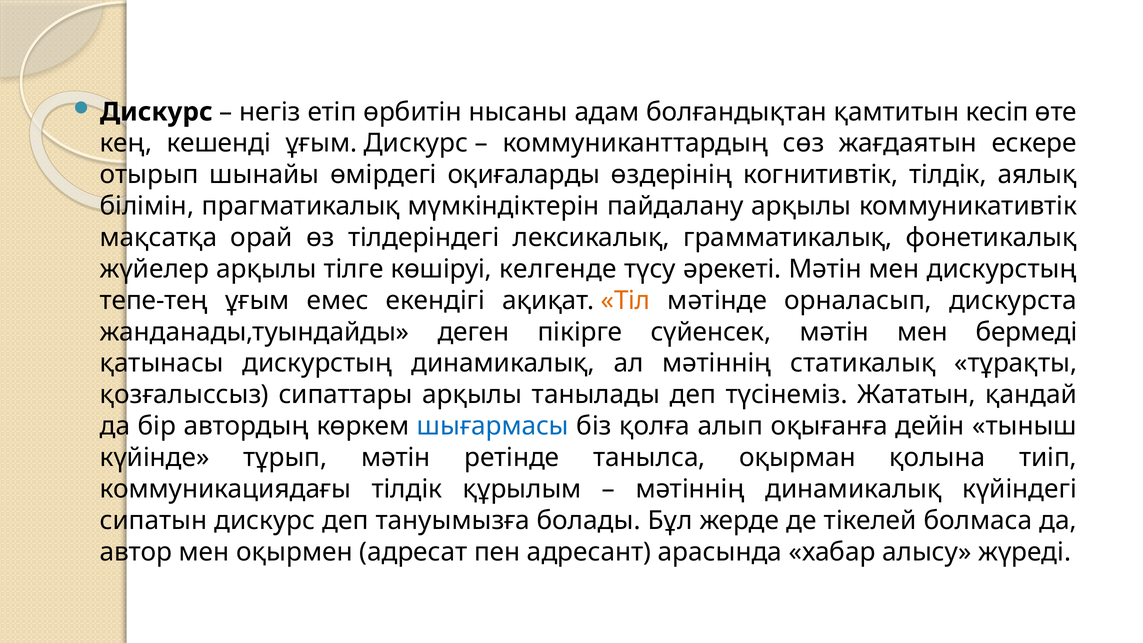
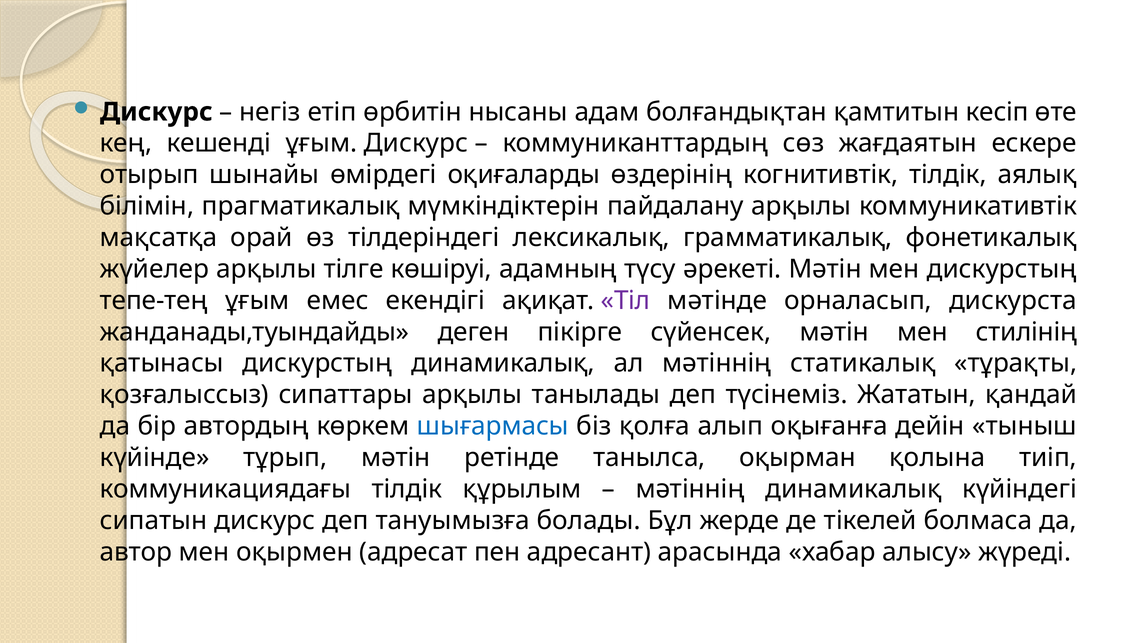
келгенде: келгенде -> адамның
Тіл colour: orange -> purple
бермеді: бермеді -> стилінің
